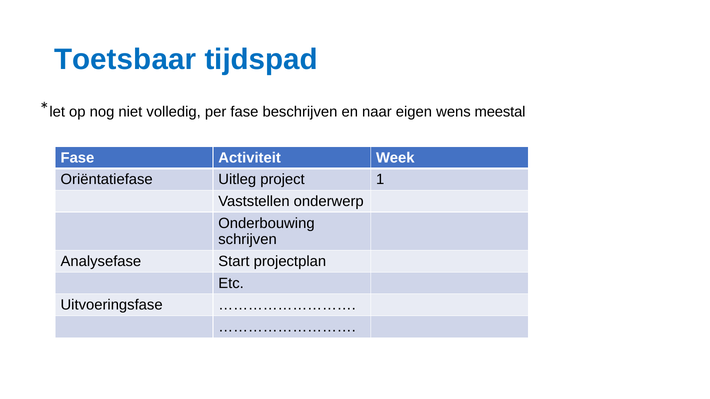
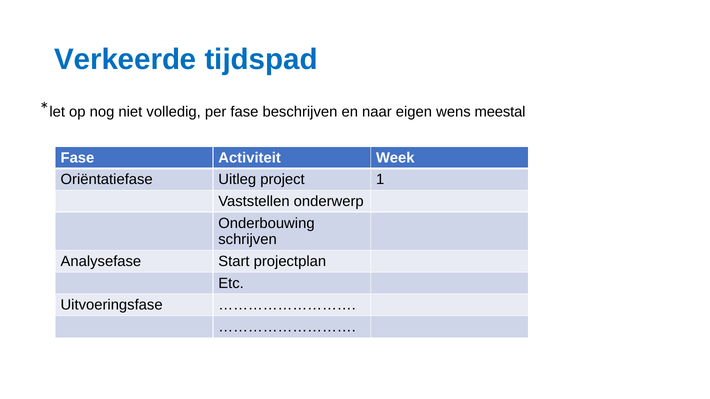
Toetsbaar: Toetsbaar -> Verkeerde
